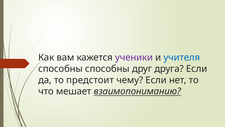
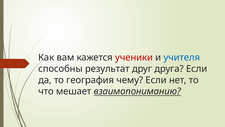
ученики colour: purple -> red
способны способны: способны -> результат
предстоит: предстоит -> география
